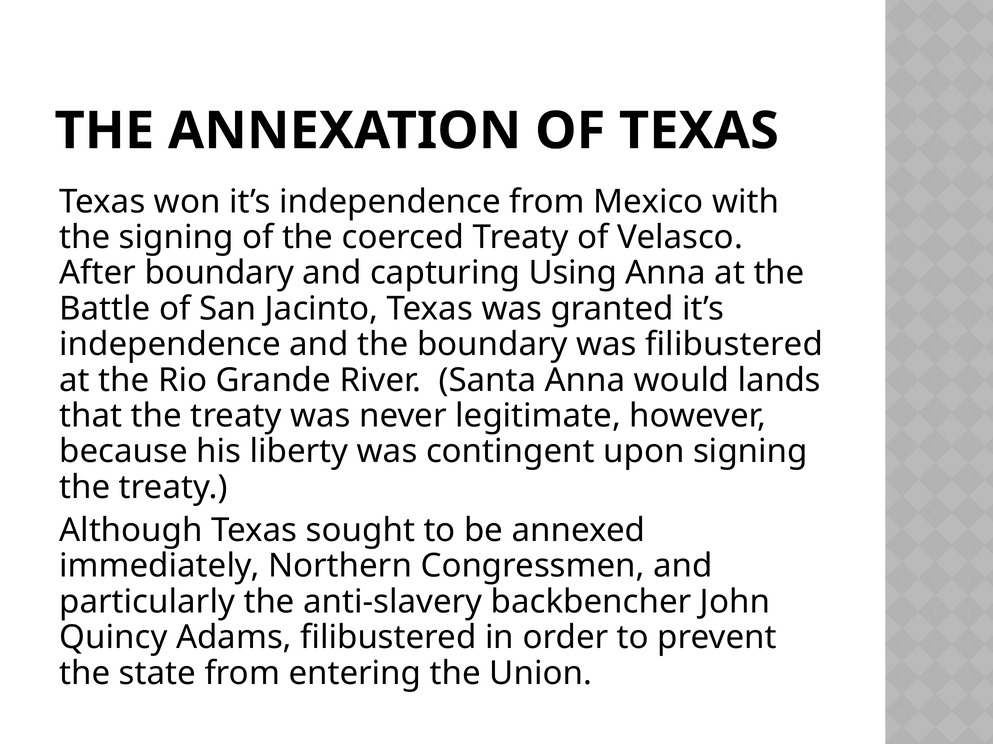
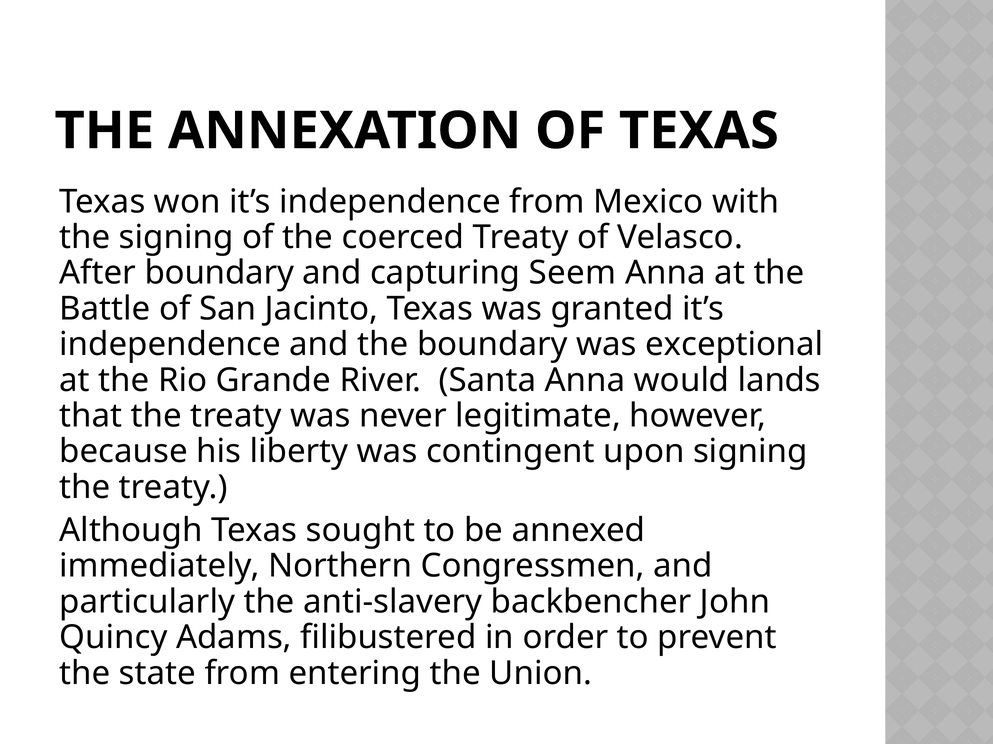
Using: Using -> Seem
was filibustered: filibustered -> exceptional
